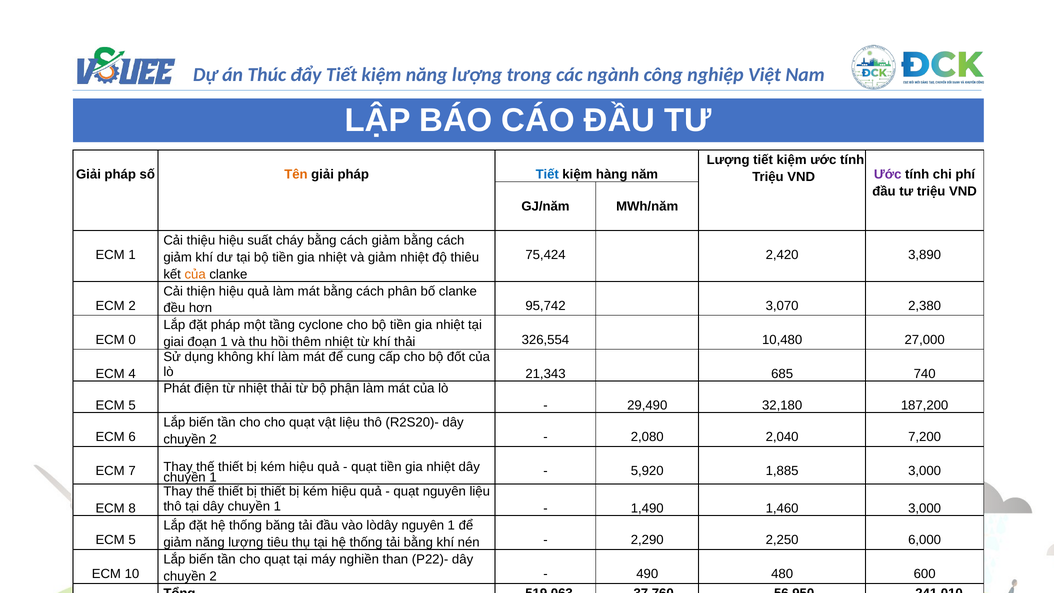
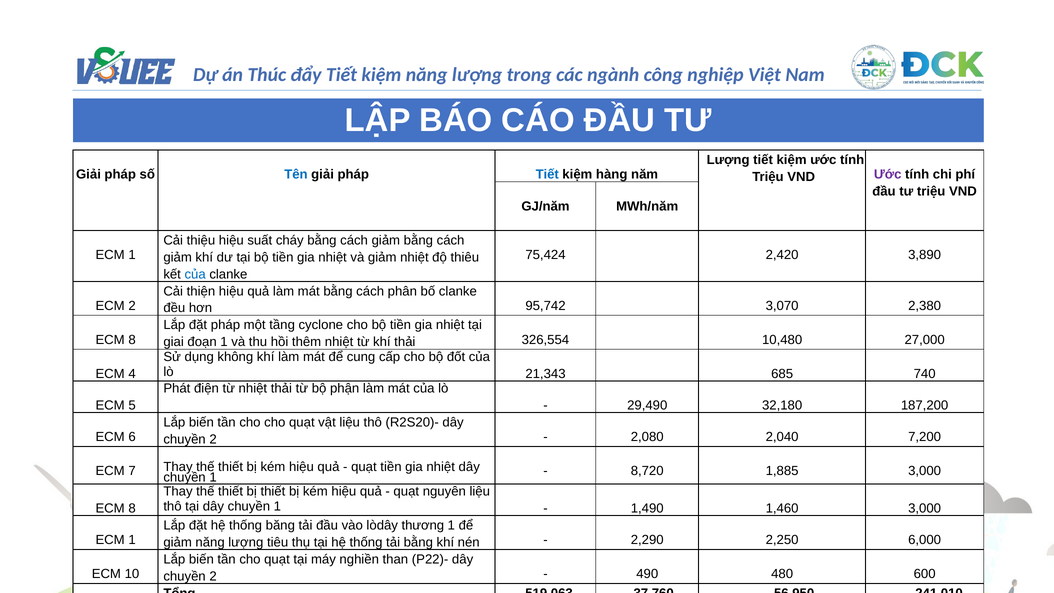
Tên colour: orange -> blue
của at (195, 274) colour: orange -> blue
0 at (132, 340): 0 -> 8
5,920: 5,920 -> 8,720
lòdây nguyên: nguyên -> thương
5 at (132, 540): 5 -> 1
